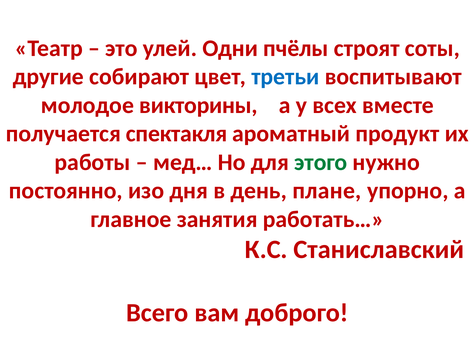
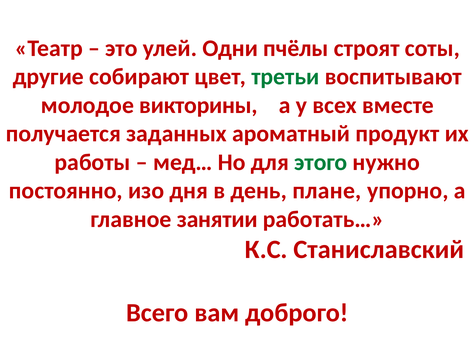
третьи colour: blue -> green
спектакля: спектакля -> заданных
занятия: занятия -> занятии
